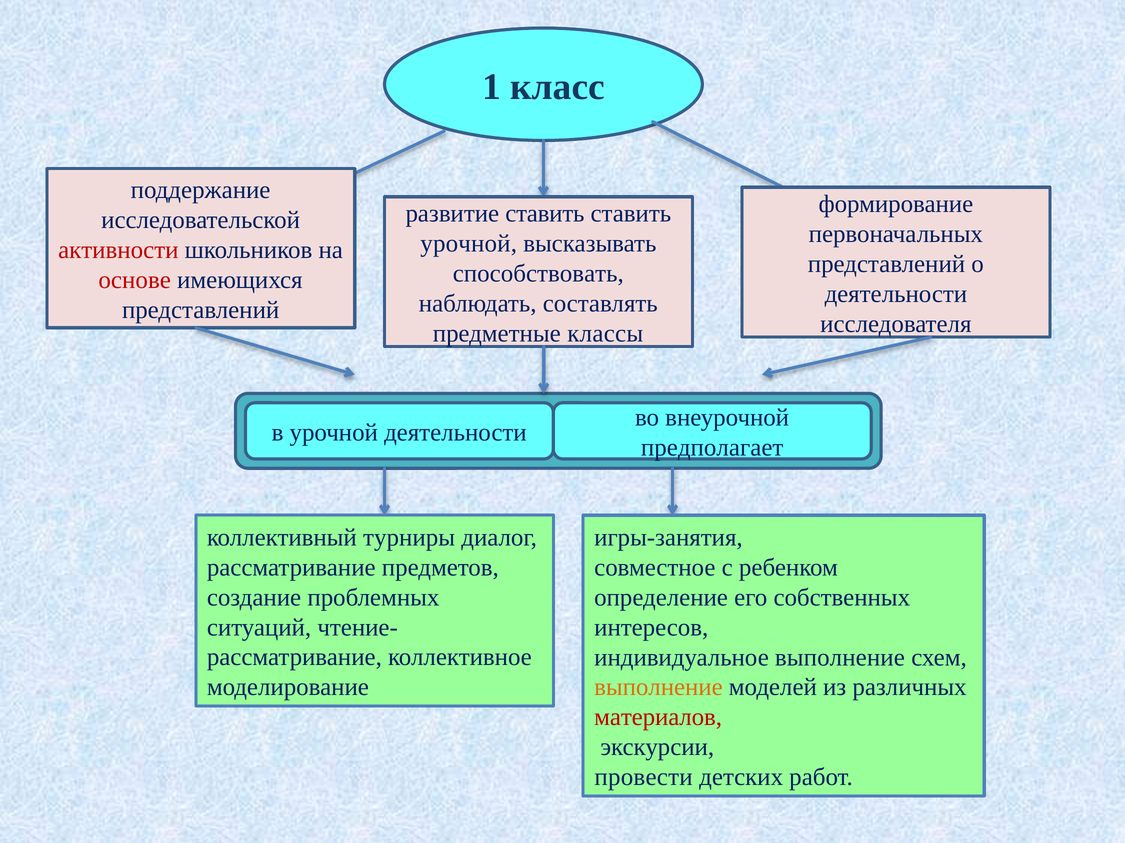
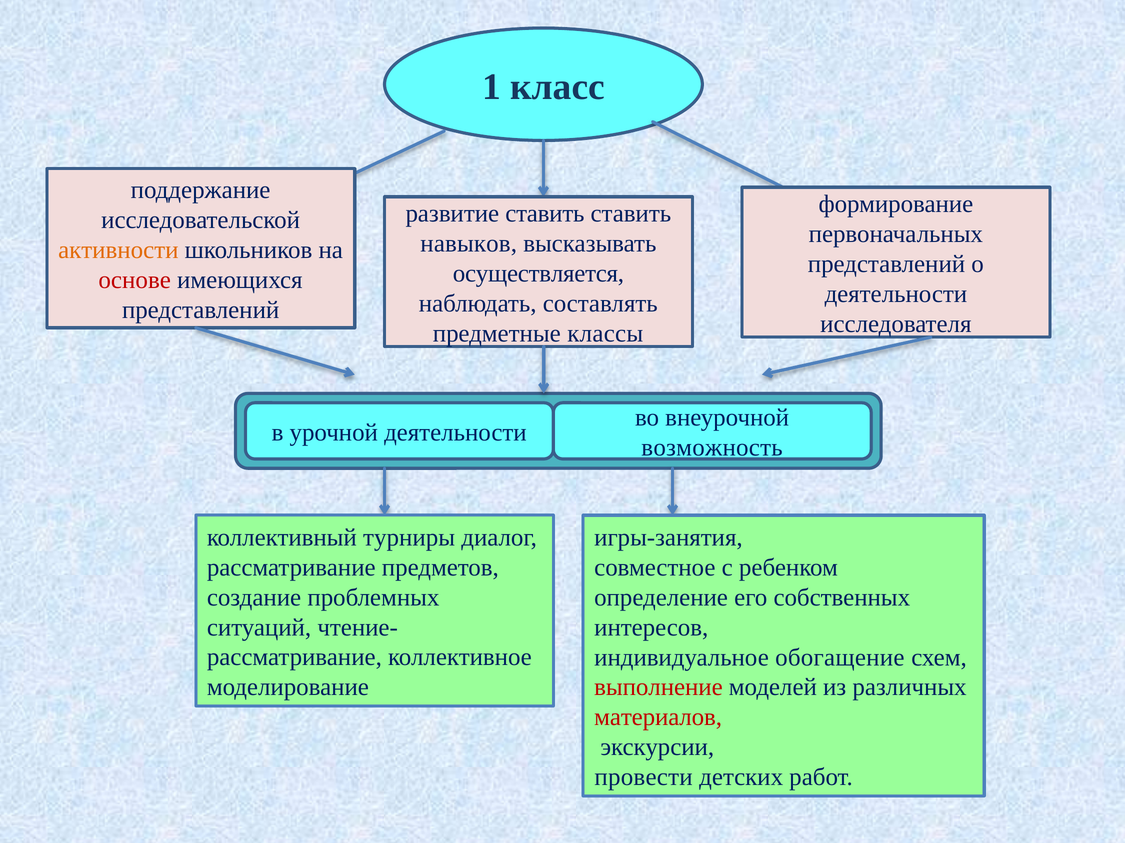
урочной at (469, 244): урочной -> навыков
активности colour: red -> orange
способствовать: способствовать -> осуществляется
предполагает: предполагает -> возможность
индивидуальное выполнение: выполнение -> обогащение
выполнение at (658, 688) colour: orange -> red
